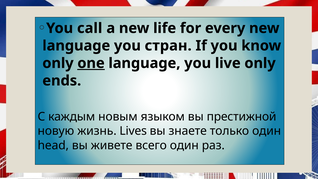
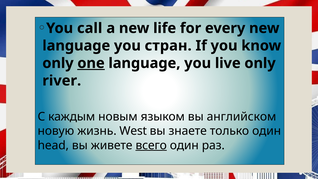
ends: ends -> river
престижной: престижной -> английском
Lives: Lives -> West
всего underline: none -> present
